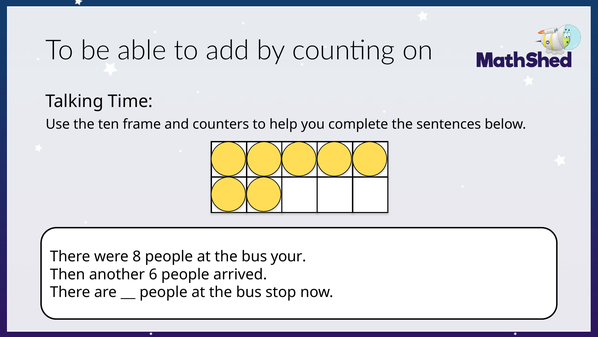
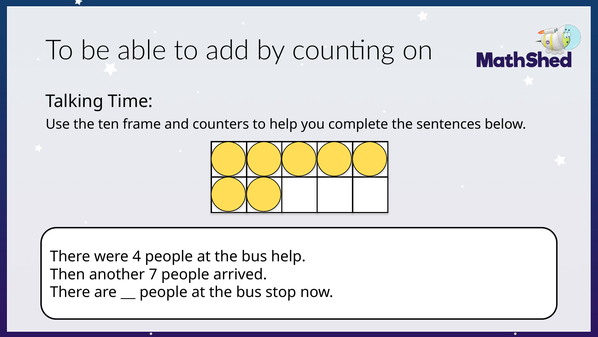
8: 8 -> 4
bus your: your -> help
6: 6 -> 7
